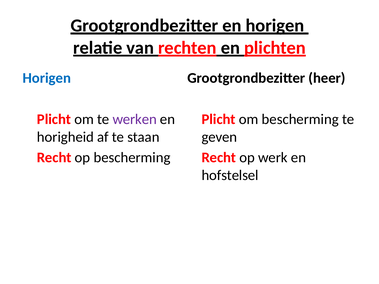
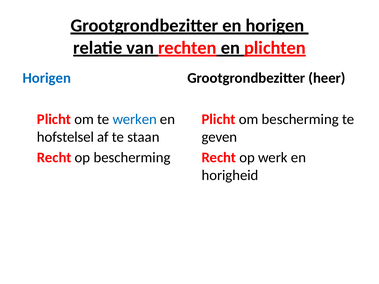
werken colour: purple -> blue
horigheid: horigheid -> hofstelsel
hofstelsel: hofstelsel -> horigheid
